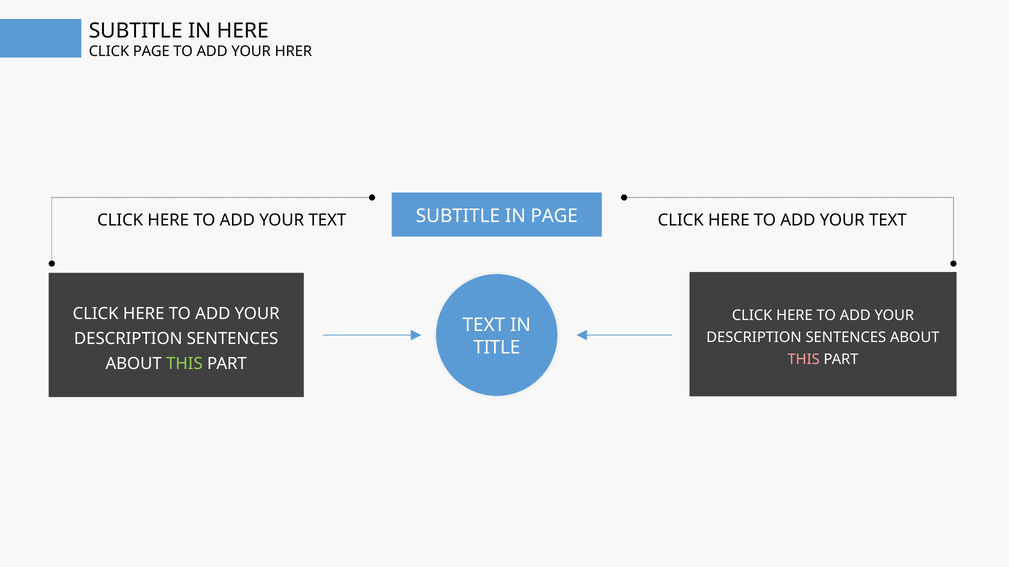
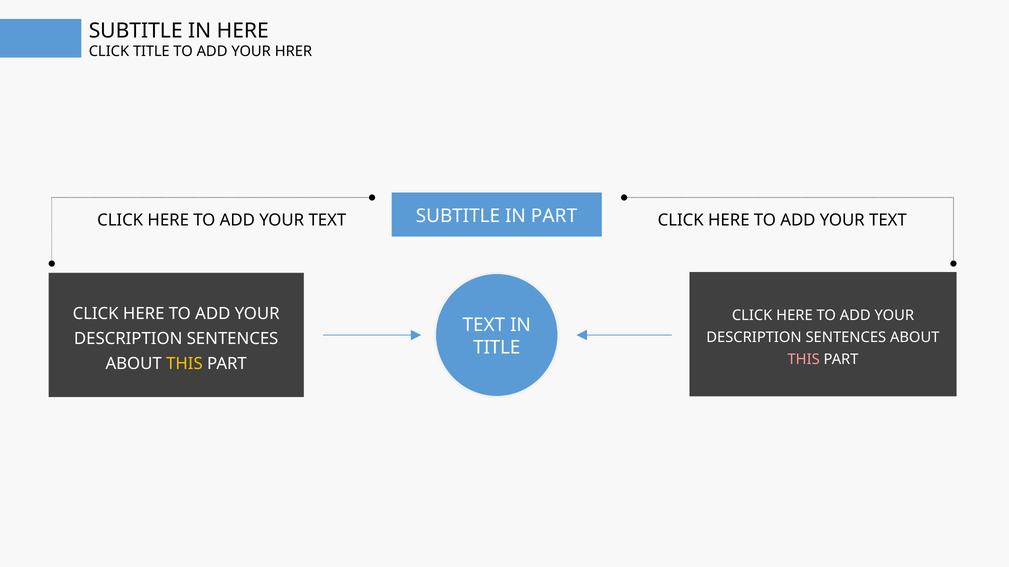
CLICK PAGE: PAGE -> TITLE
IN PAGE: PAGE -> PART
THIS at (184, 364) colour: light green -> yellow
